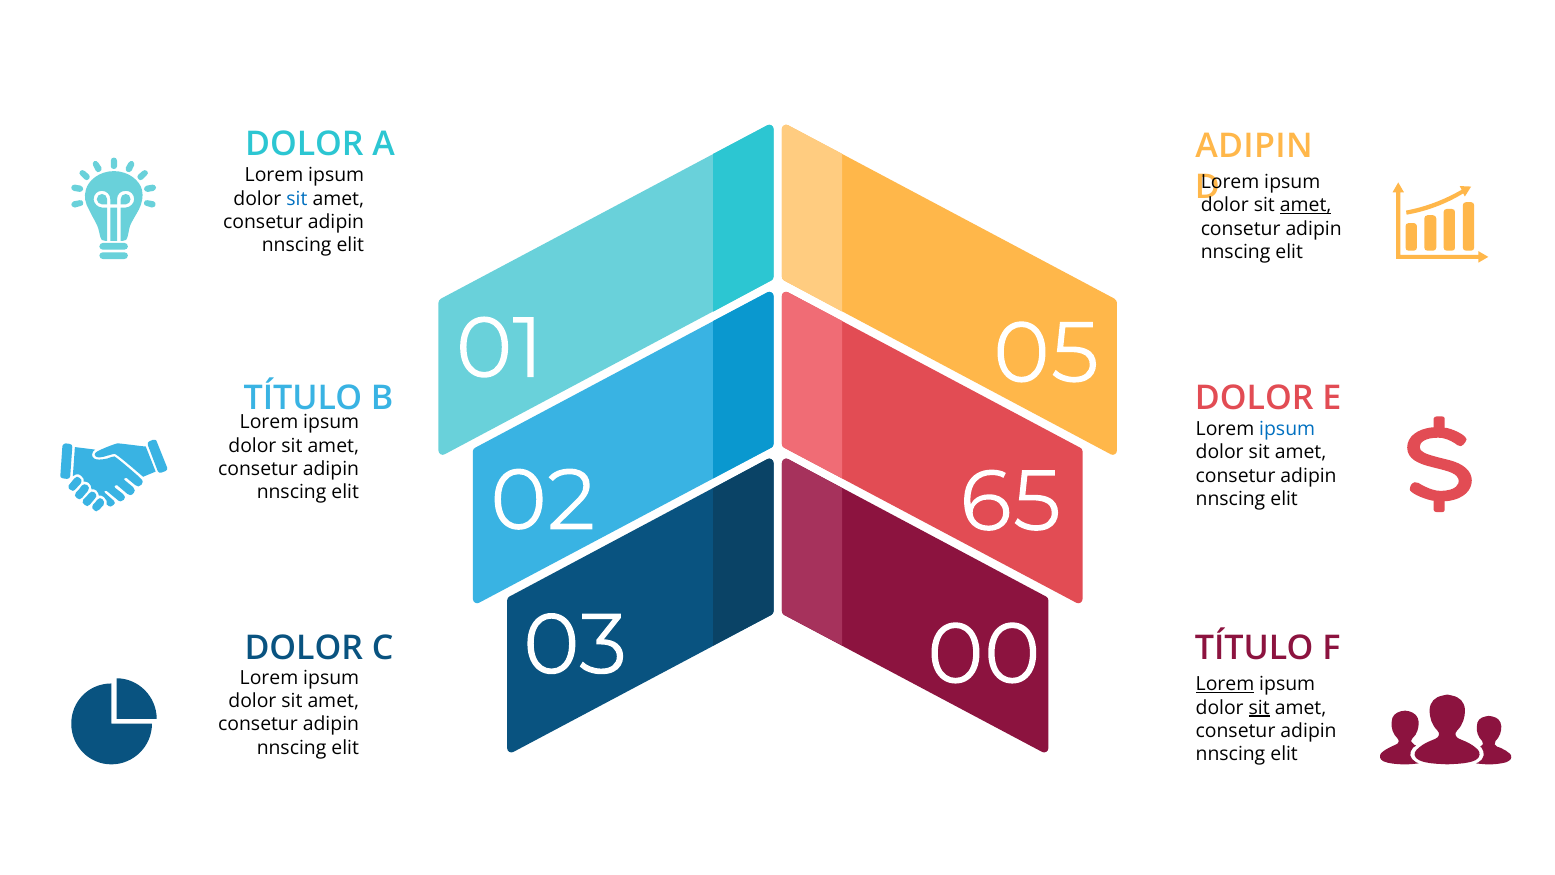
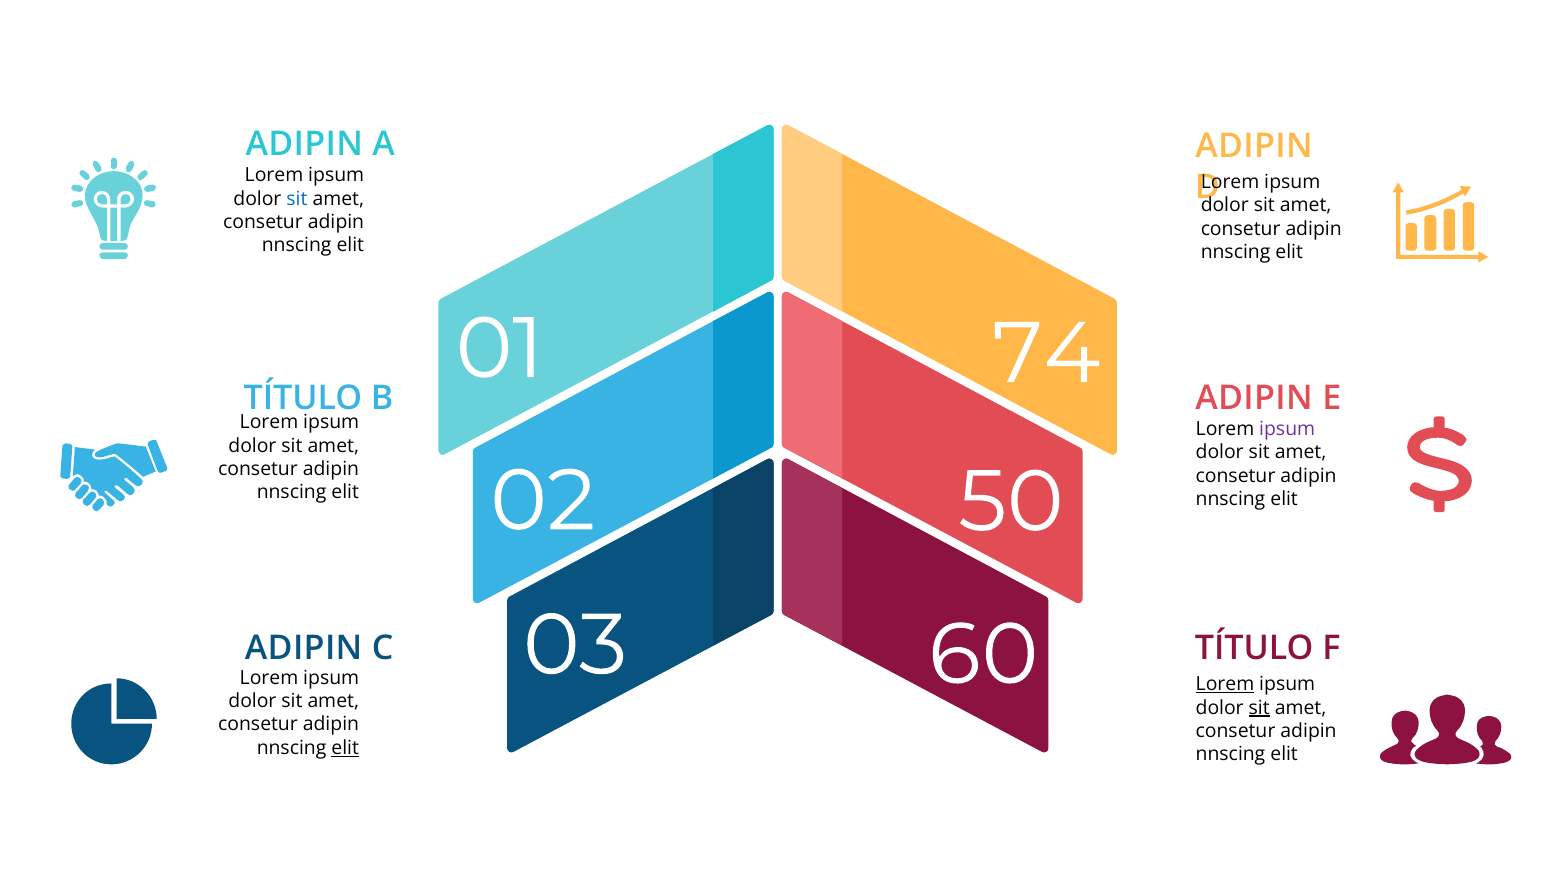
DOLOR at (304, 144): DOLOR -> ADIPIN
amet at (1306, 205) underline: present -> none
05: 05 -> 74
DOLOR at (1254, 398): DOLOR -> ADIPIN
ipsum at (1287, 429) colour: blue -> purple
65: 65 -> 50
00: 00 -> 60
DOLOR at (304, 648): DOLOR -> ADIPIN
elit at (345, 748) underline: none -> present
